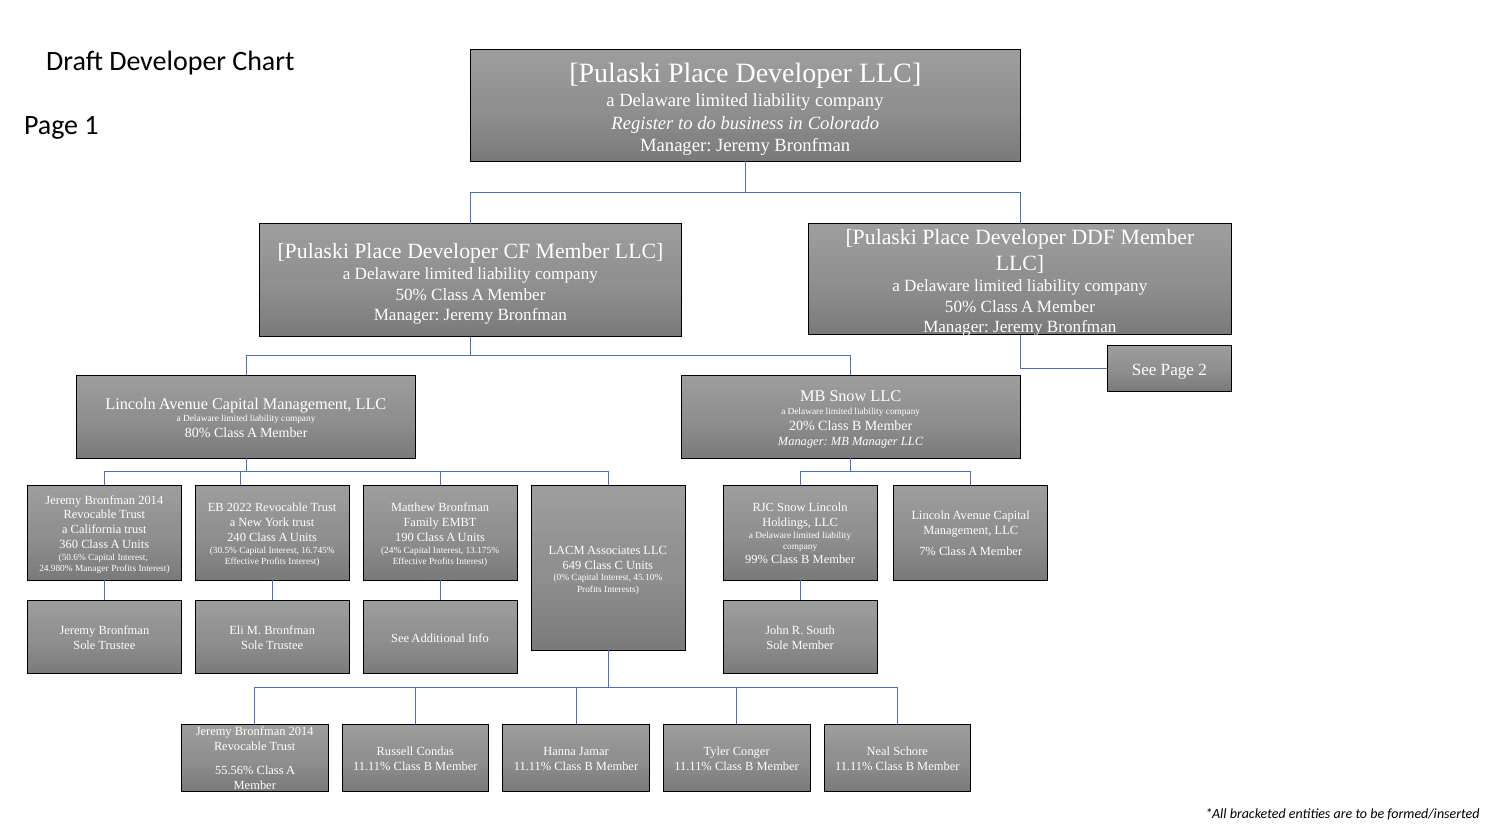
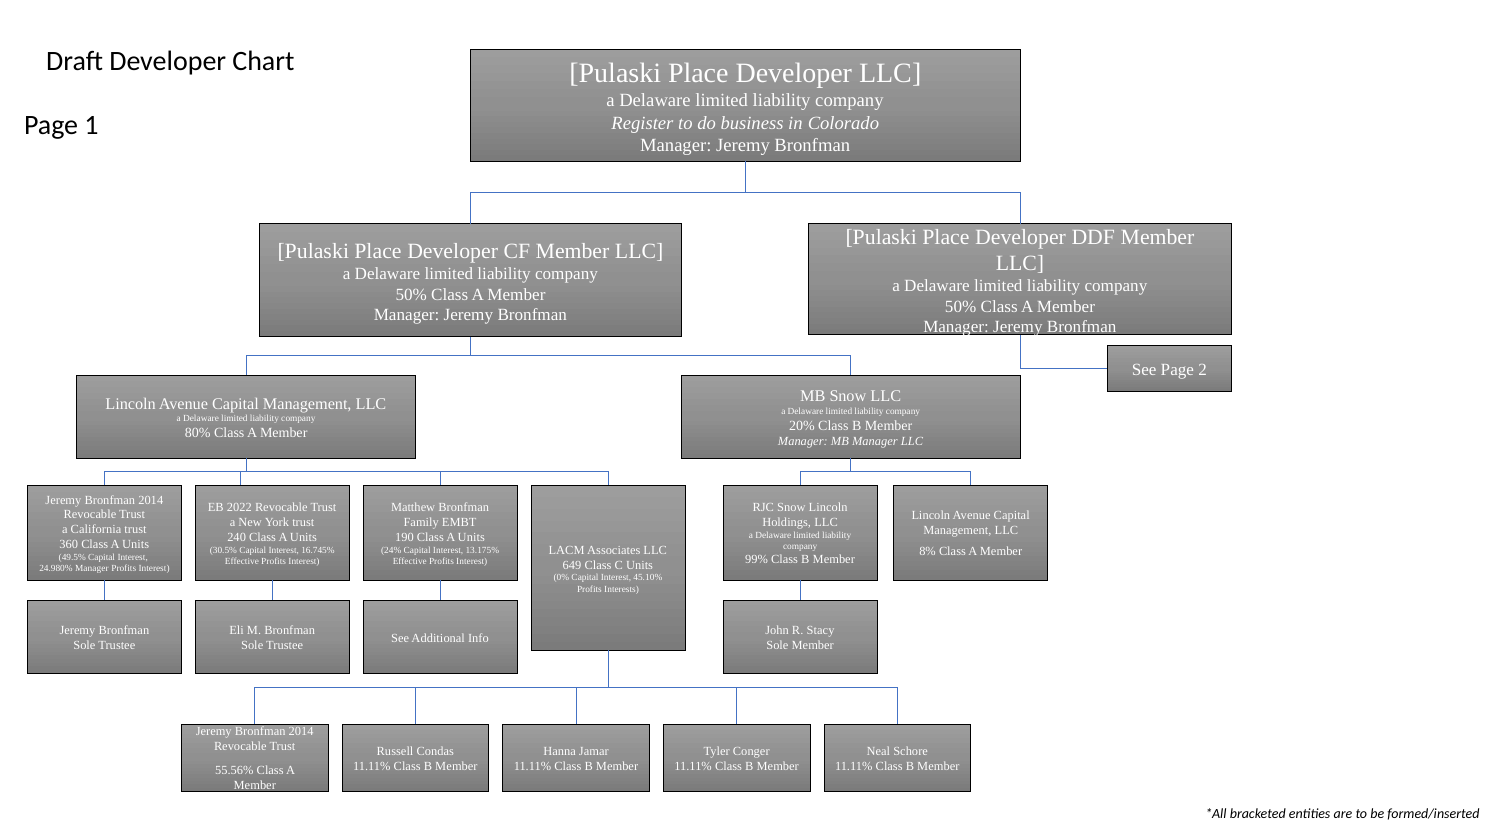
7%: 7% -> 8%
50.6%: 50.6% -> 49.5%
South: South -> Stacy
